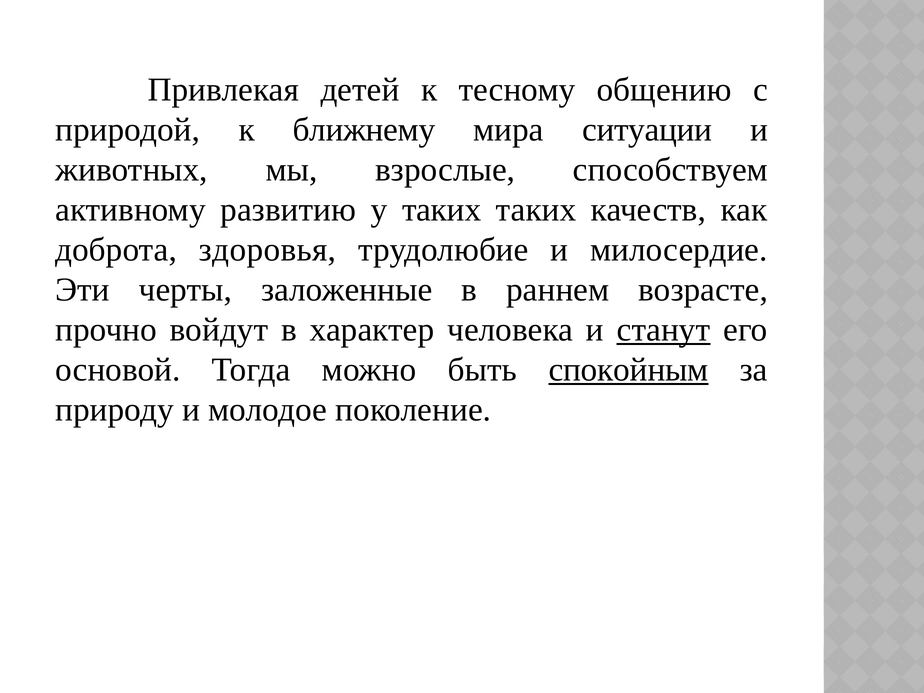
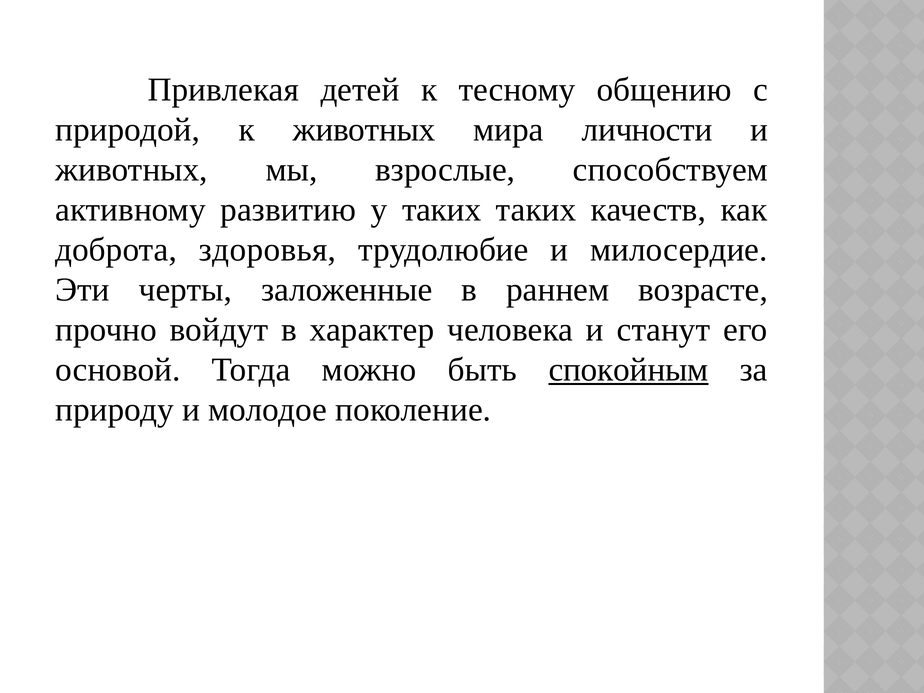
к ближнему: ближнему -> животных
ситуации: ситуации -> личности
станут underline: present -> none
